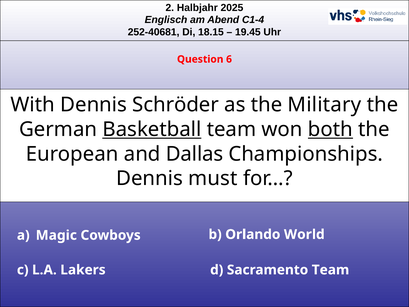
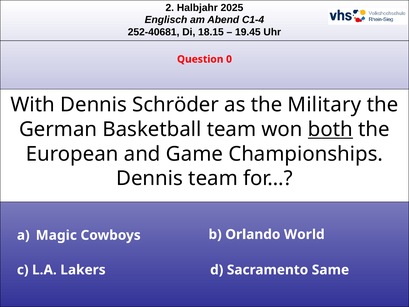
6: 6 -> 0
Basketball underline: present -> none
Dallas: Dallas -> Game
Dennis must: must -> team
Sacramento Team: Team -> Same
